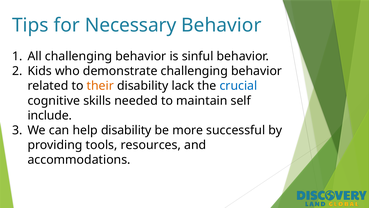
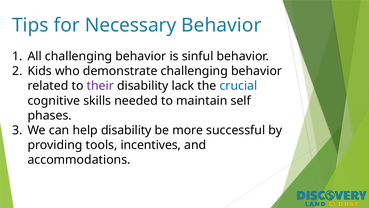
their colour: orange -> purple
include: include -> phases
resources: resources -> incentives
